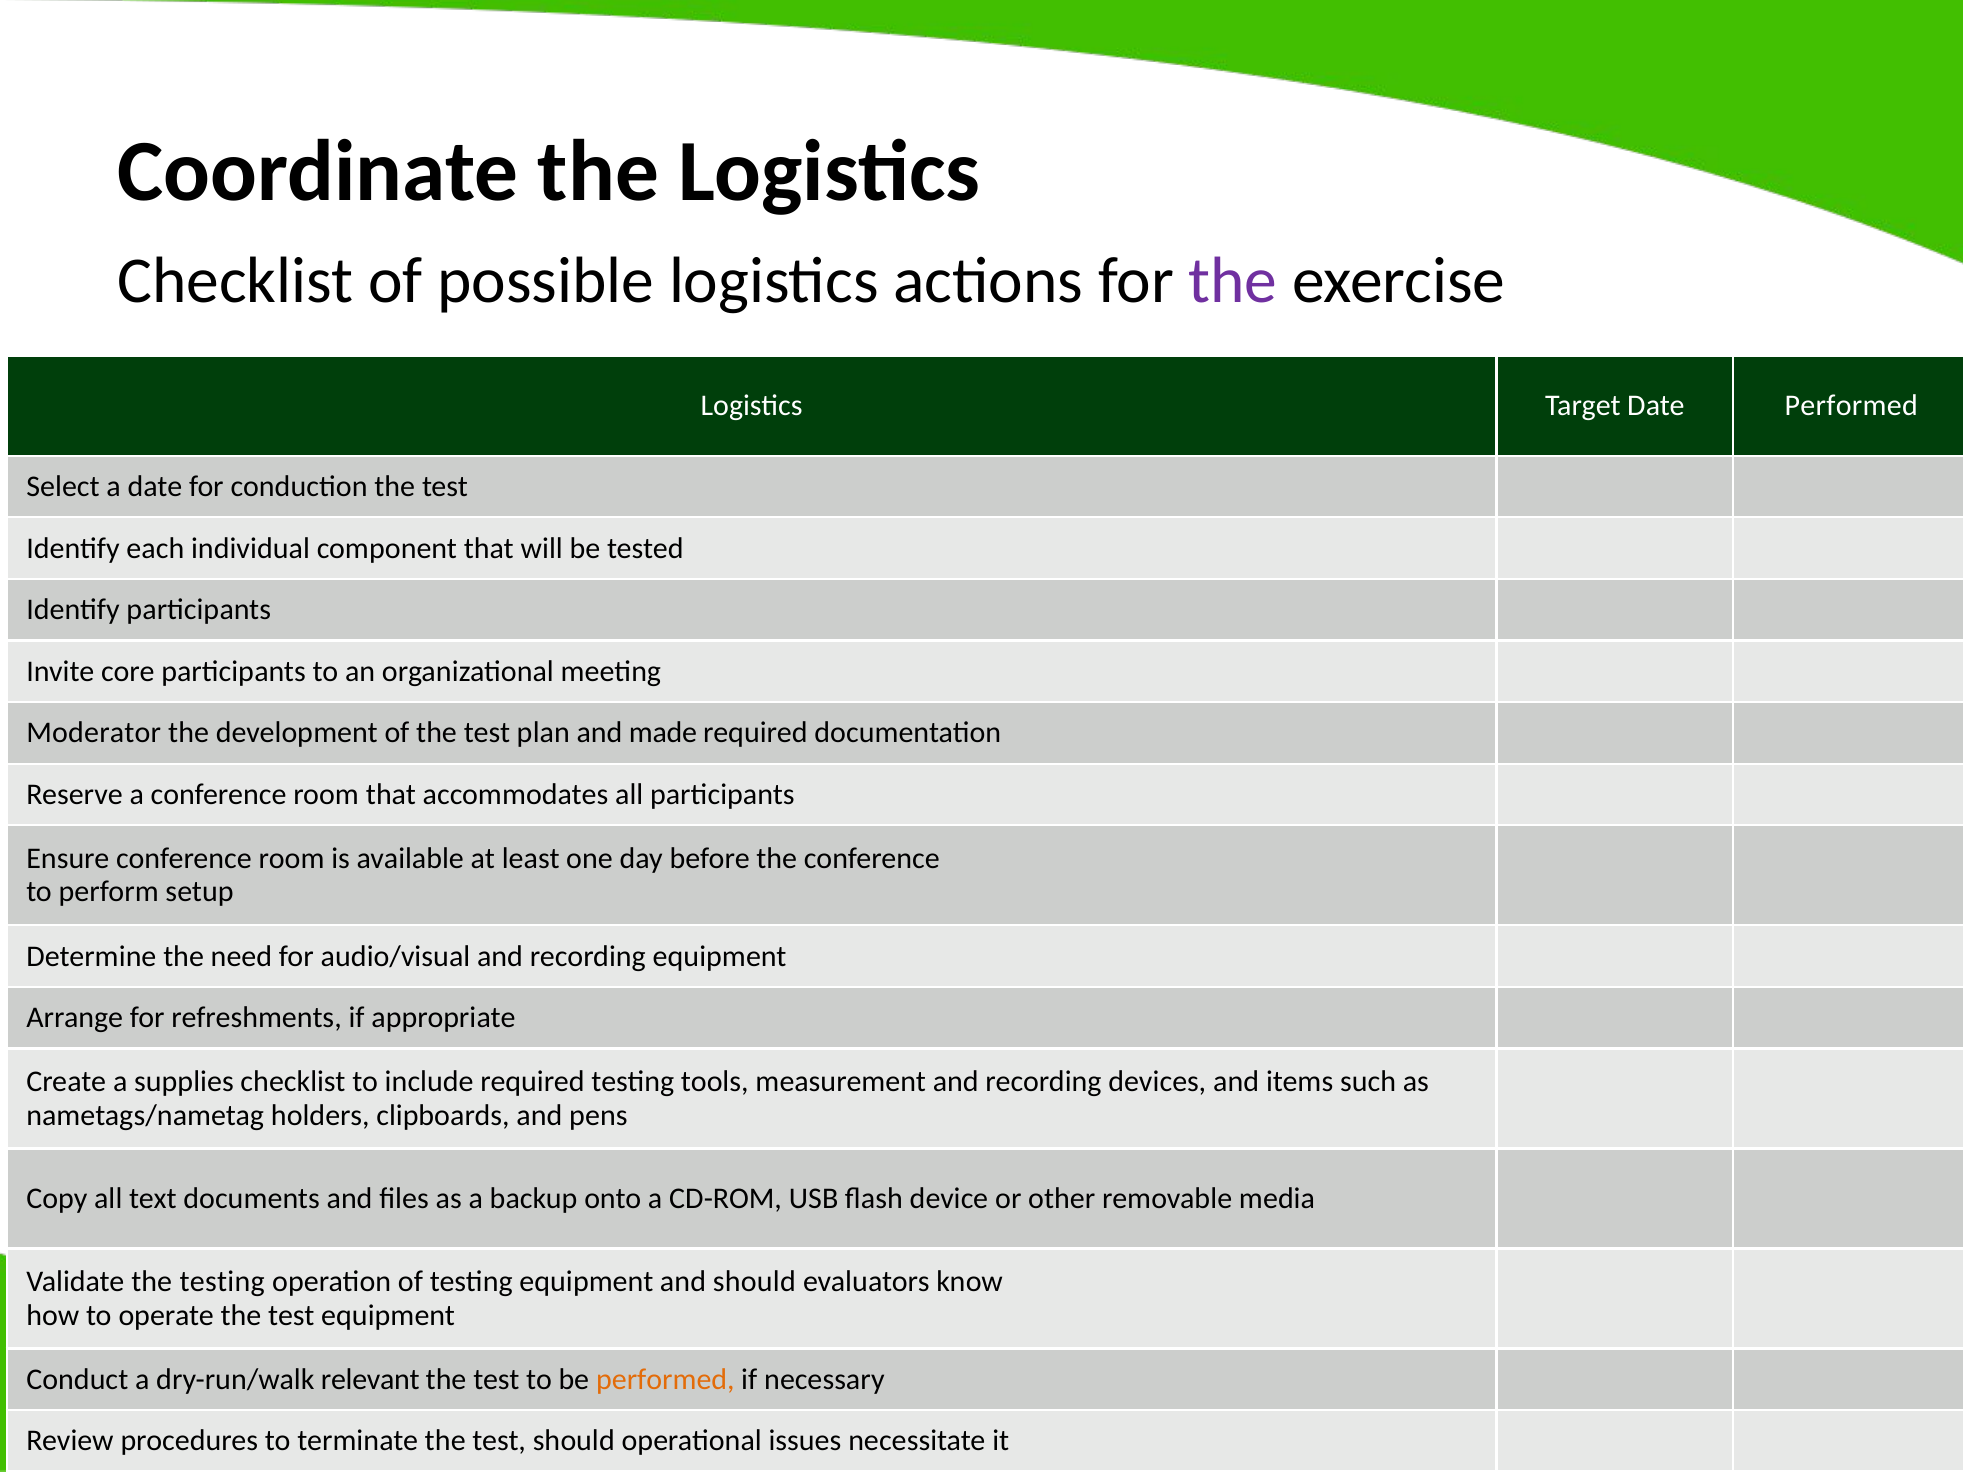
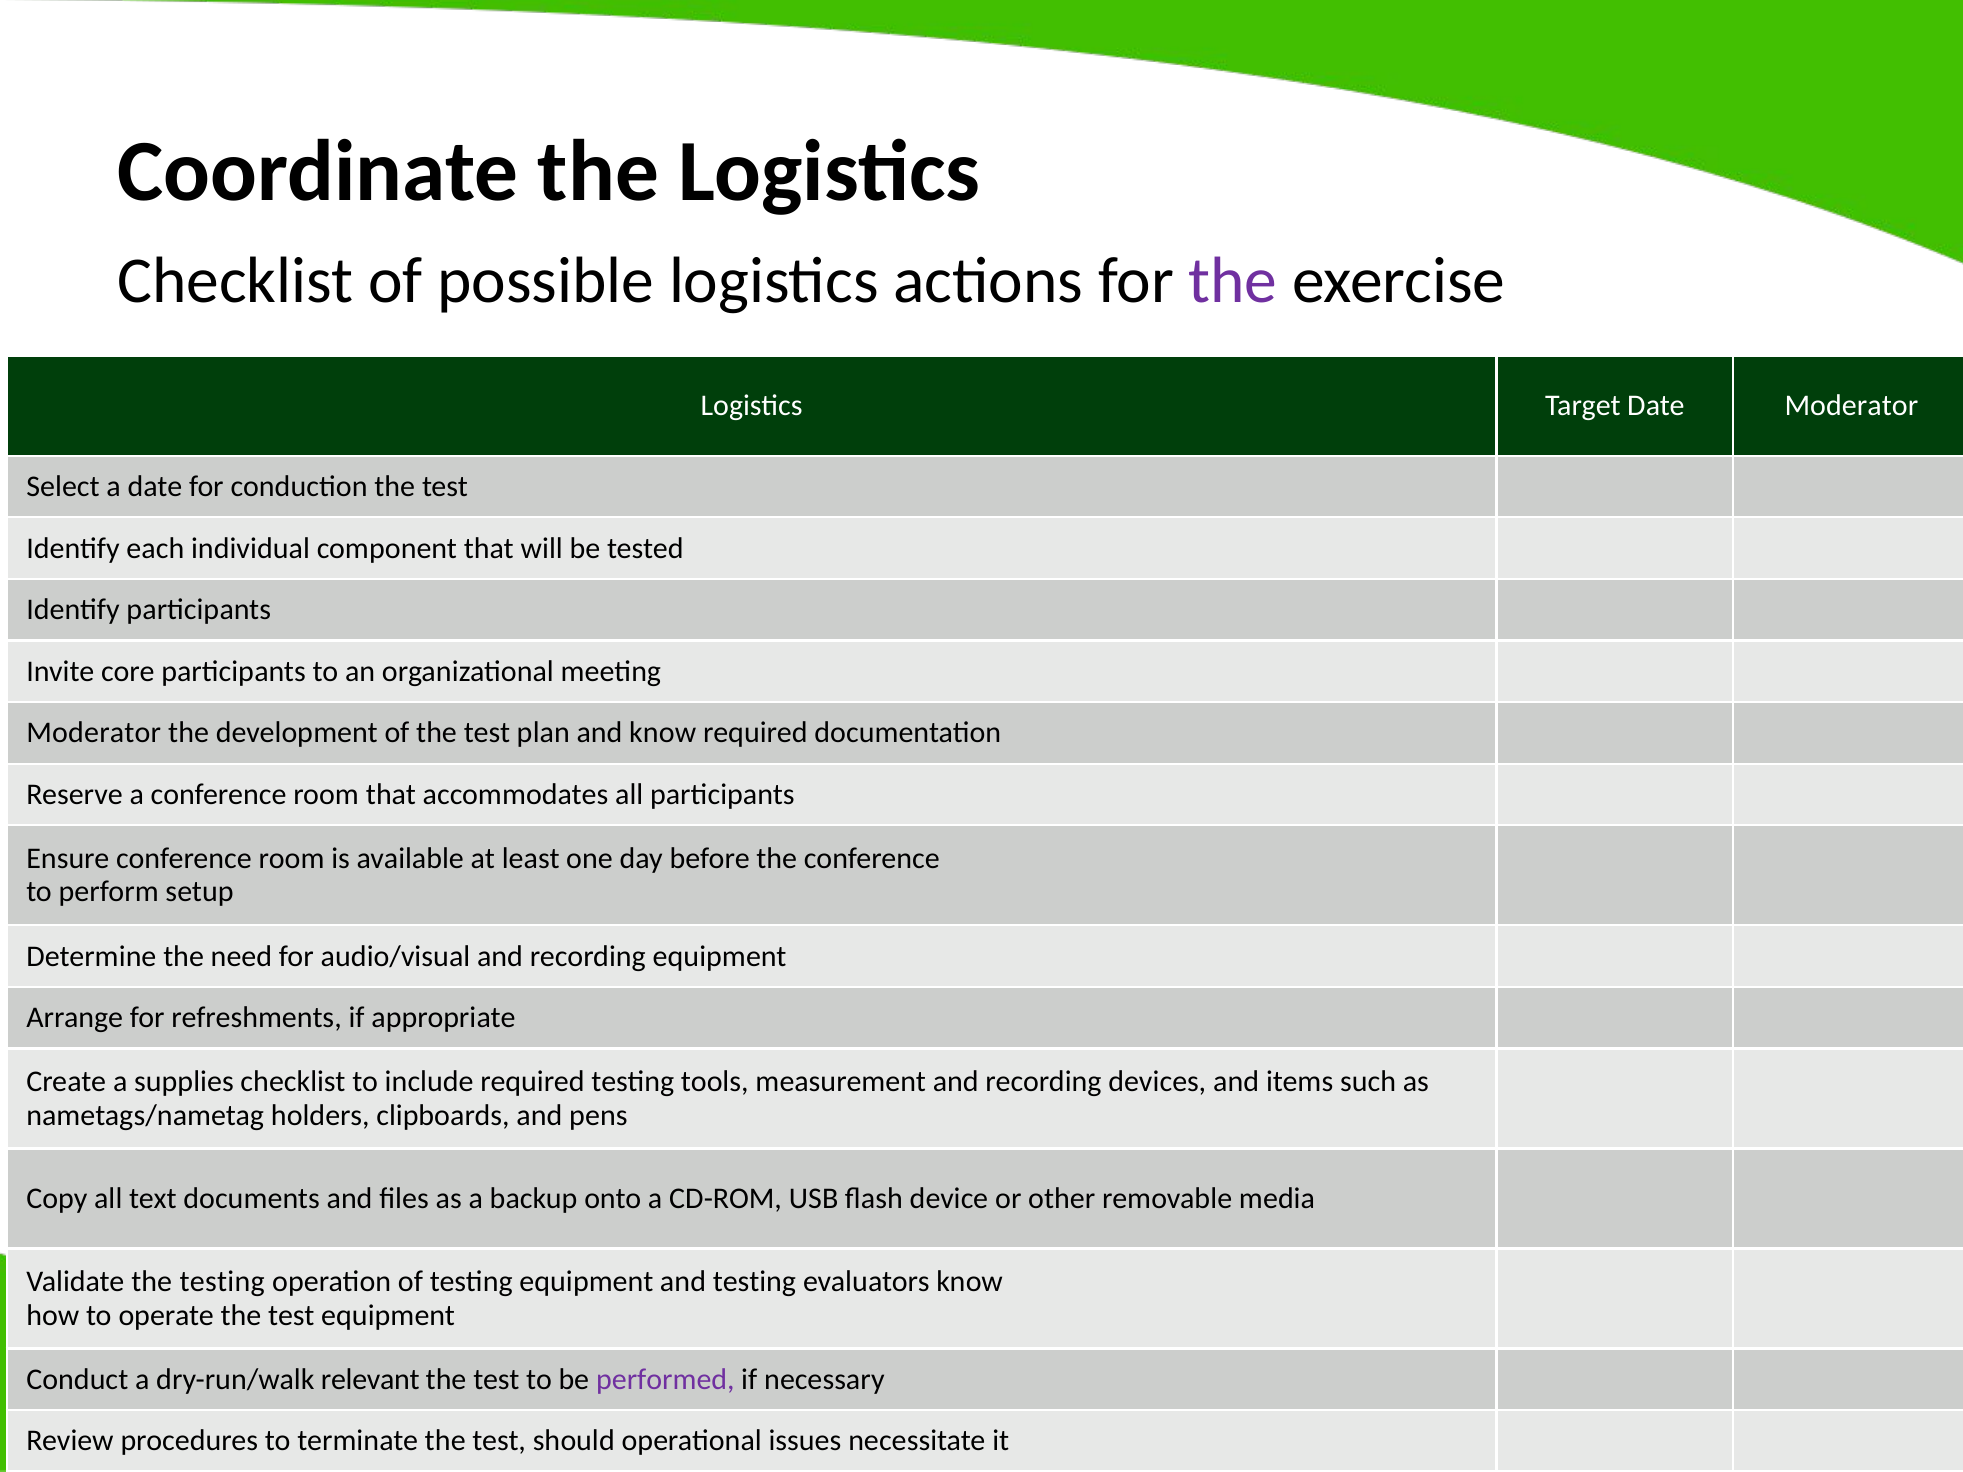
Date Performed: Performed -> Moderator
and made: made -> know
and should: should -> testing
performed at (665, 1380) colour: orange -> purple
